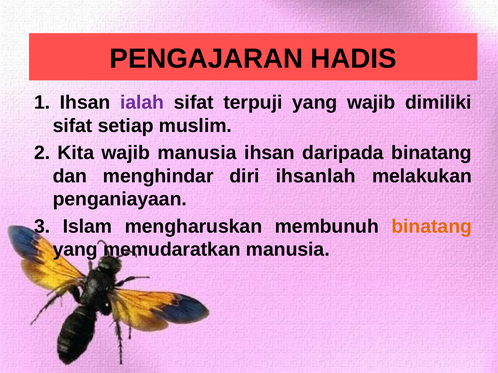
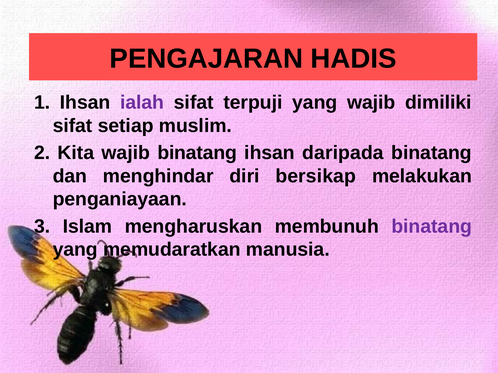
wajib manusia: manusia -> binatang
ihsanlah: ihsanlah -> bersikap
binatang at (432, 227) colour: orange -> purple
